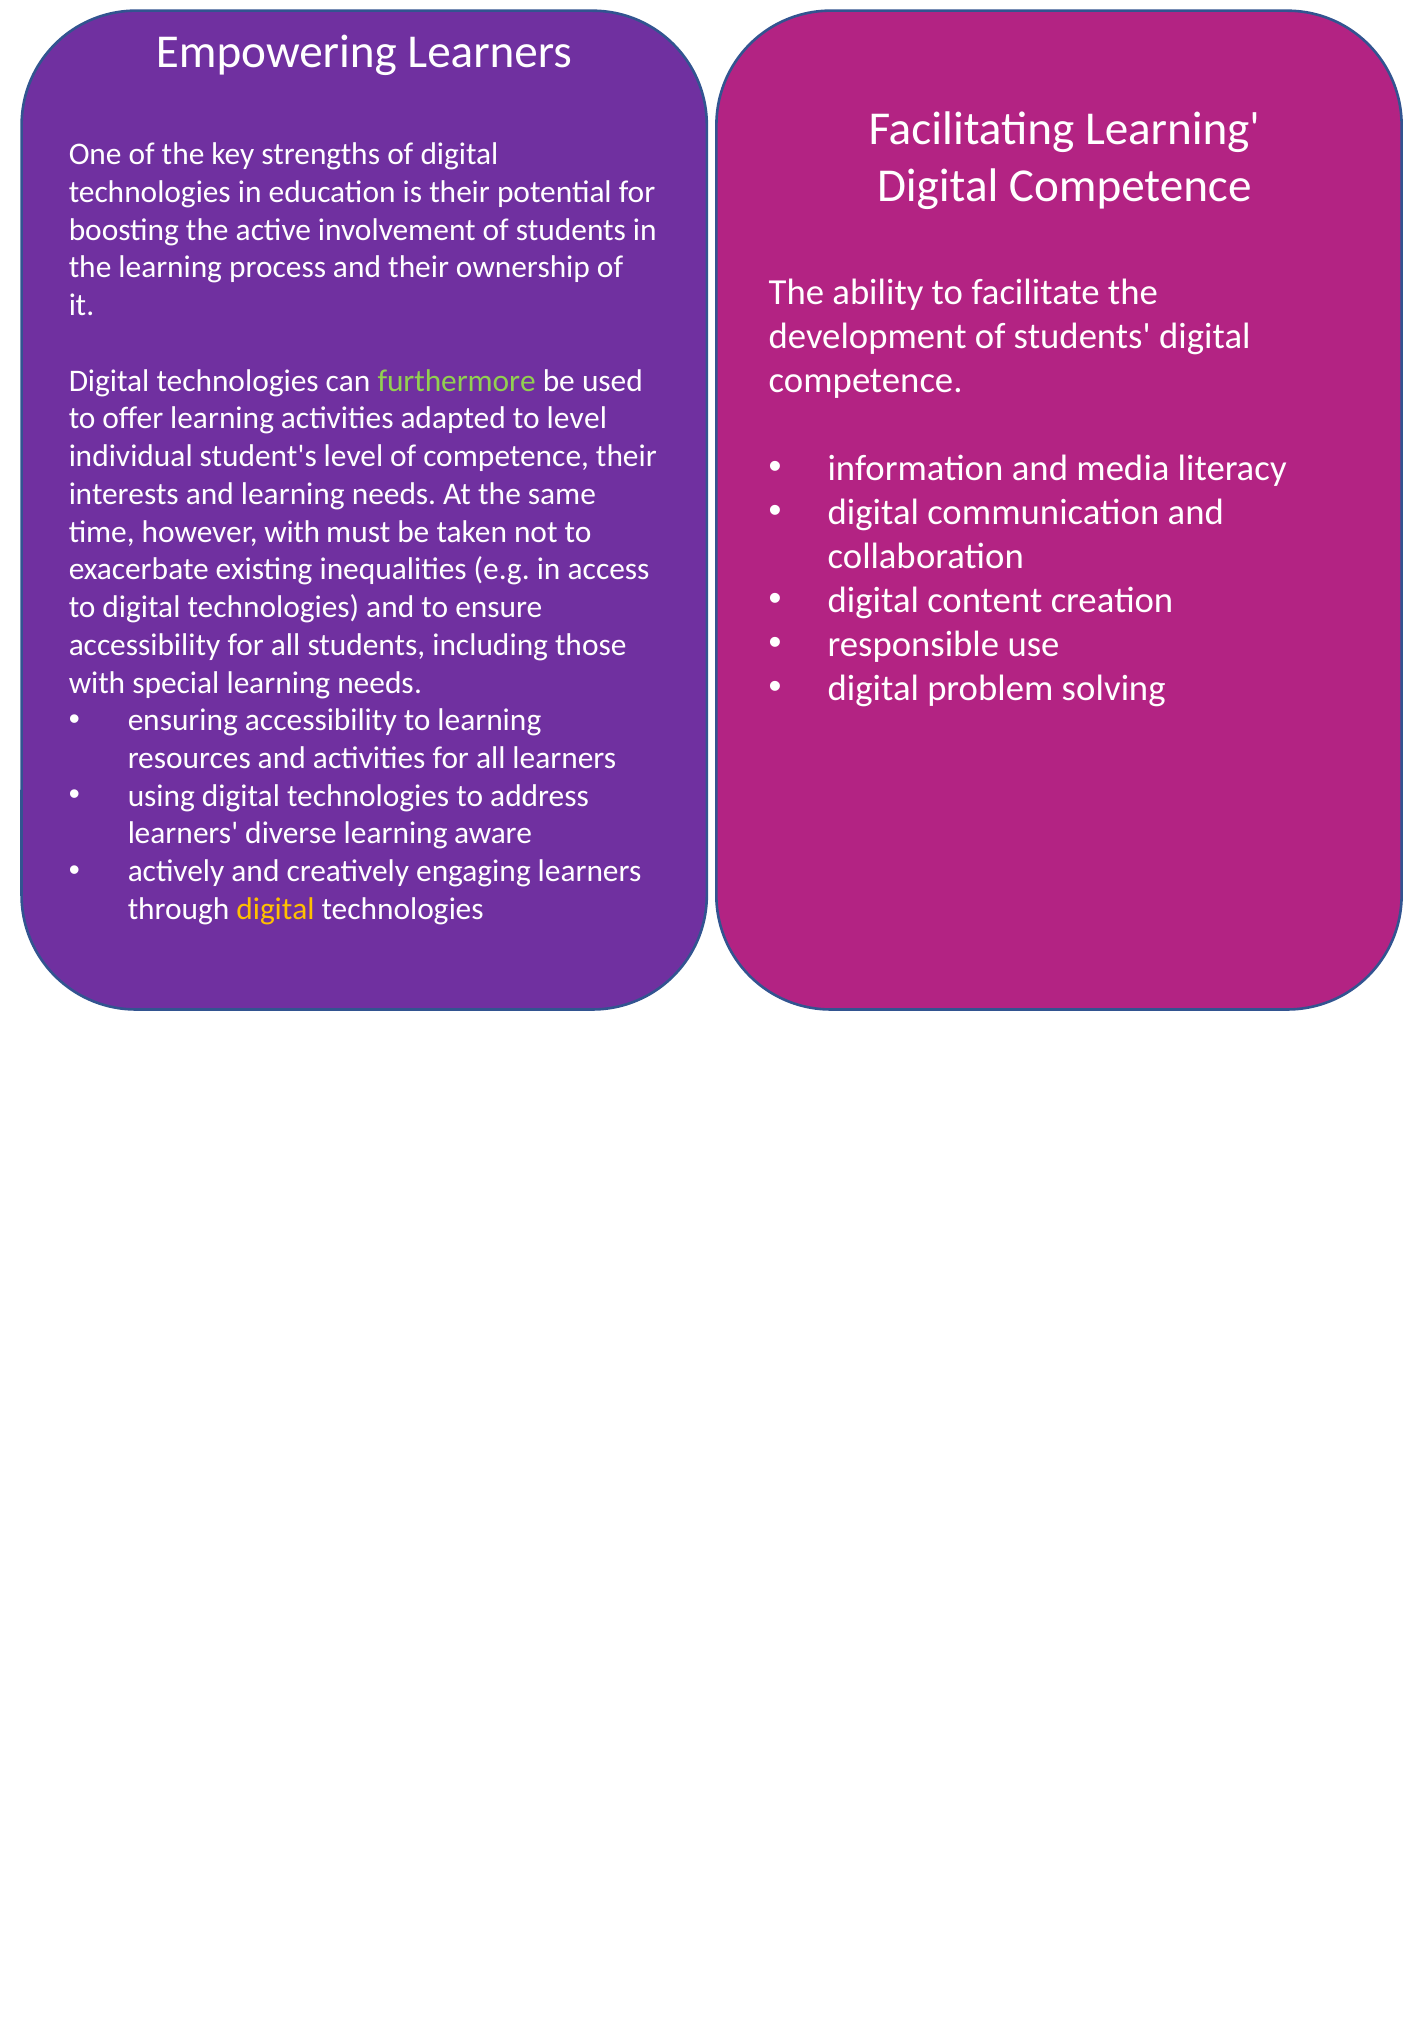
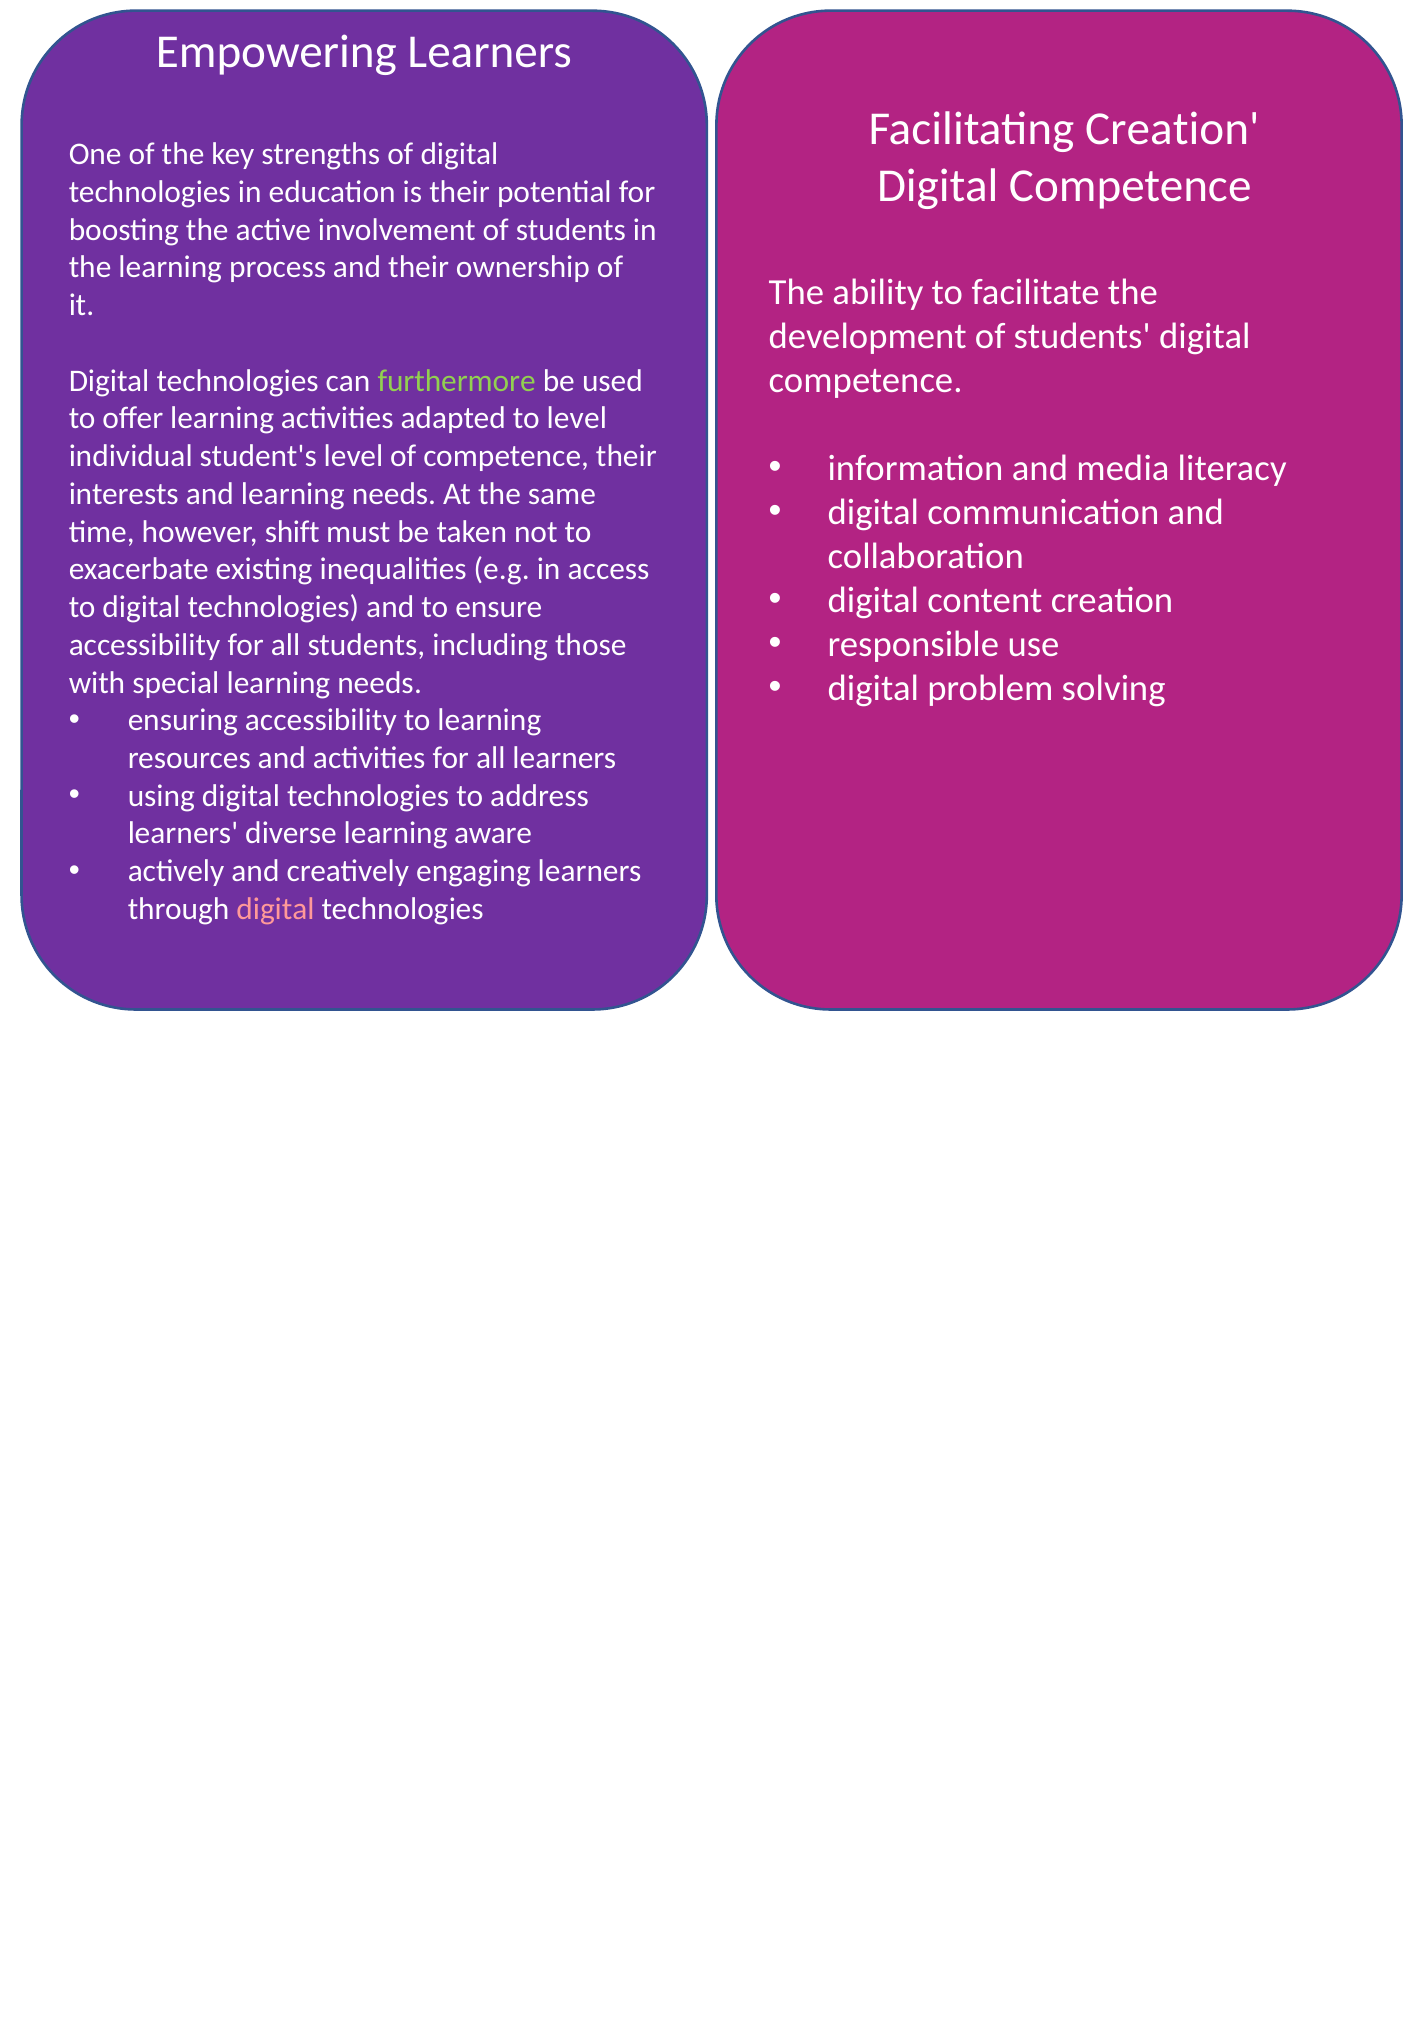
Facilitating Learning: Learning -> Creation
however with: with -> shift
digital at (275, 909) colour: yellow -> pink
